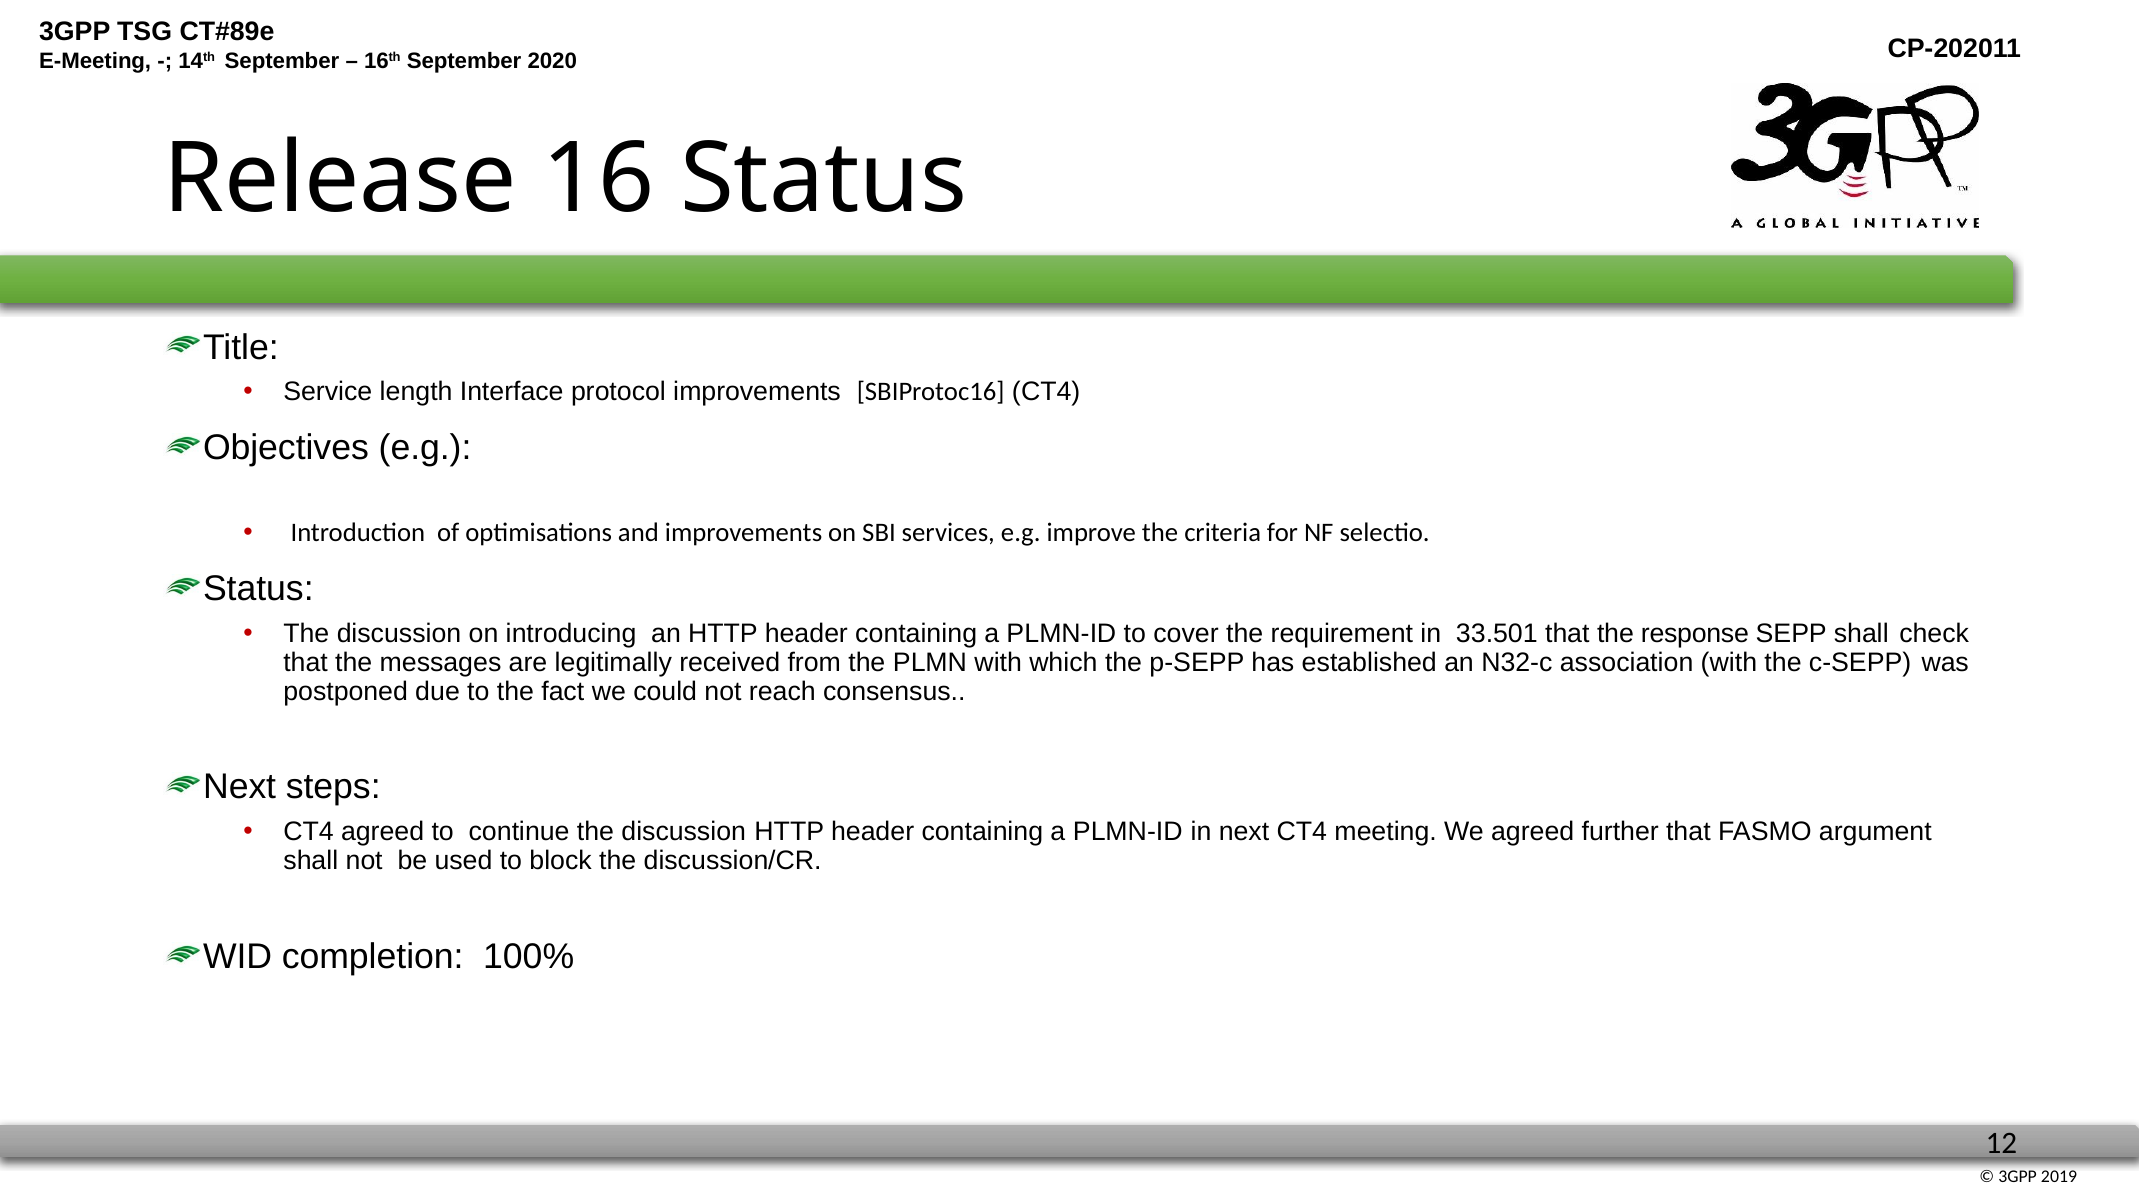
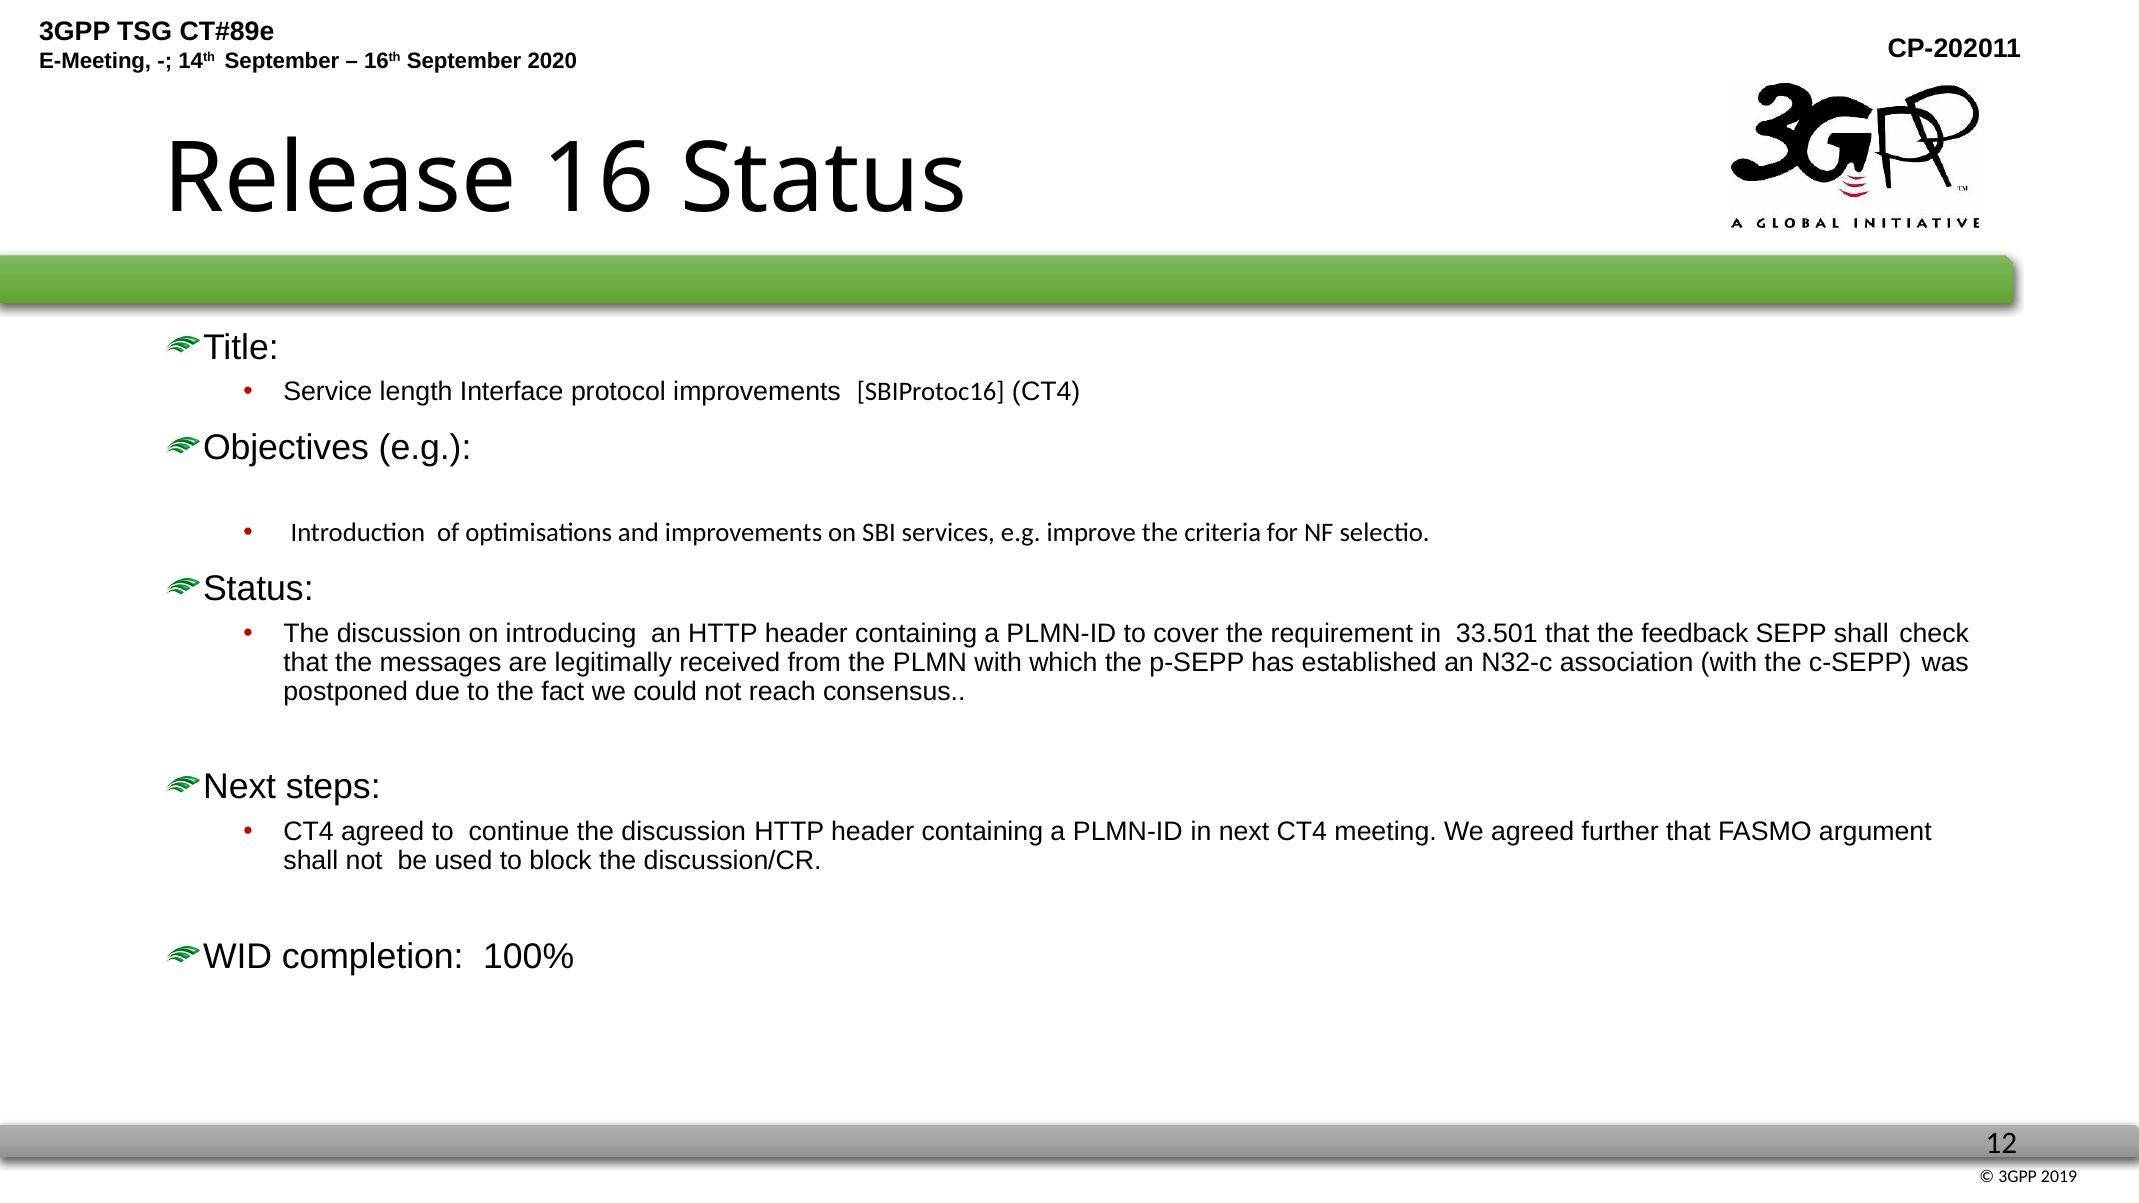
response: response -> feedback
